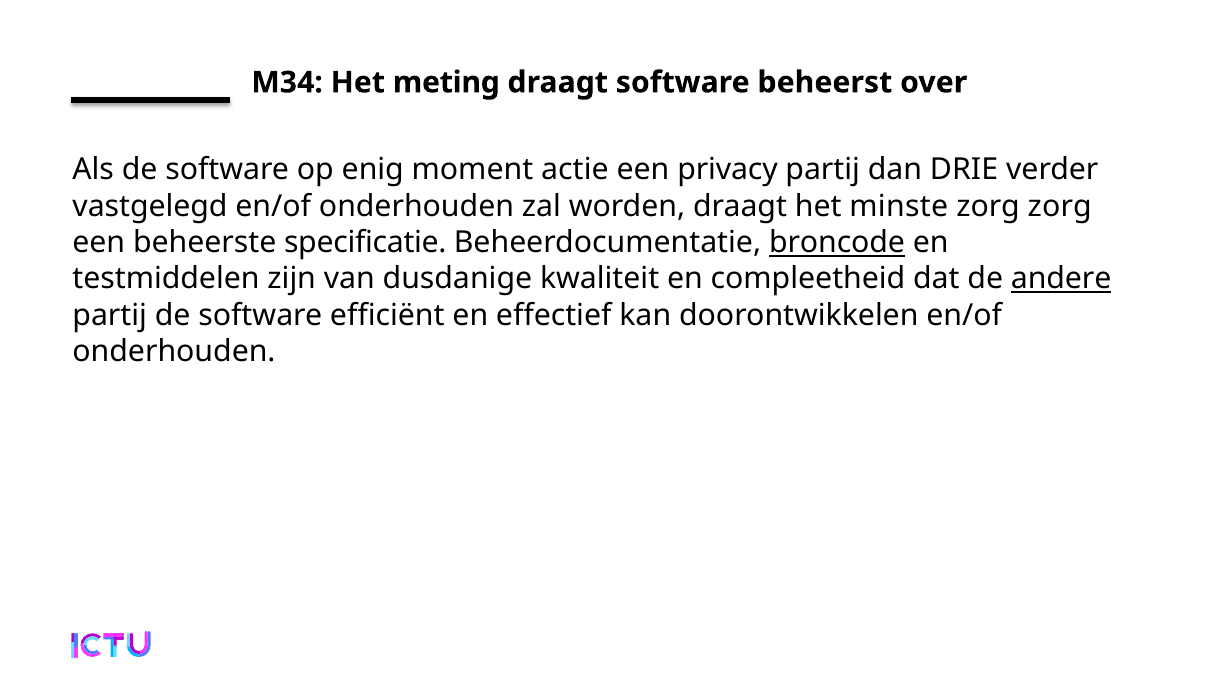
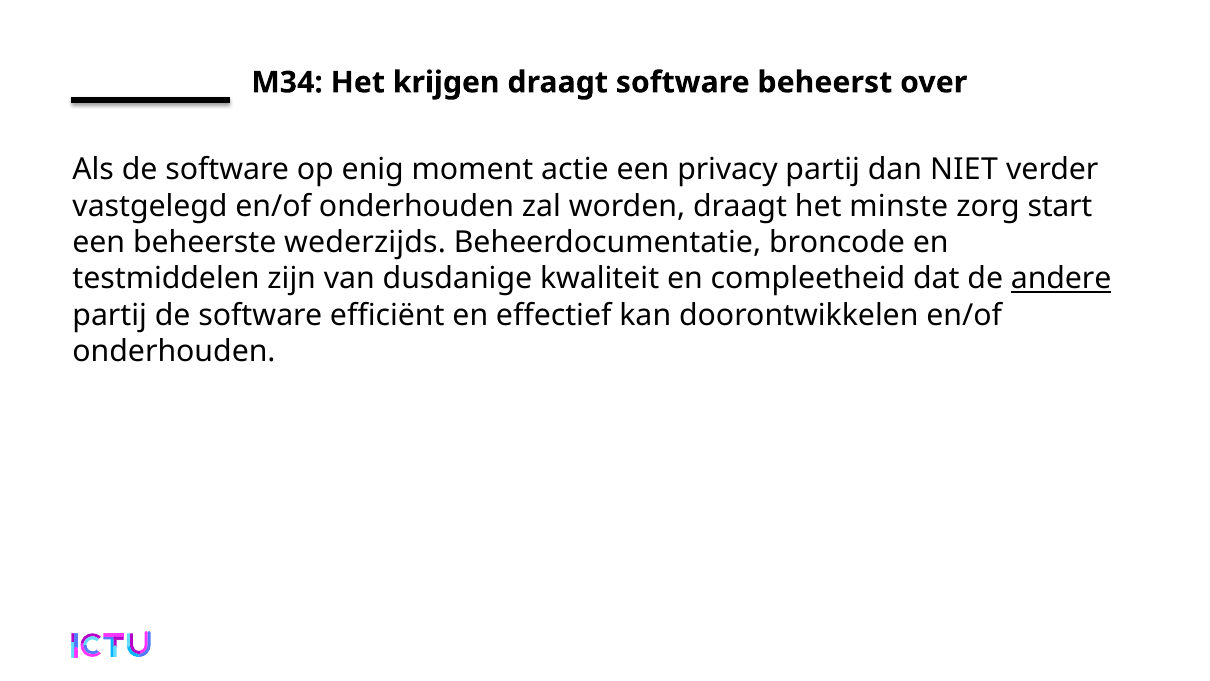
meting: meting -> krijgen
DRIE: DRIE -> NIET
zorg zorg: zorg -> start
specificatie: specificatie -> wederzijds
broncode underline: present -> none
